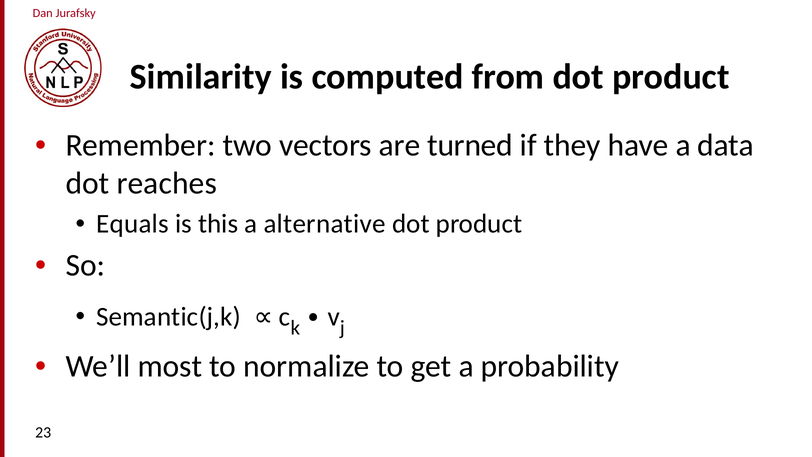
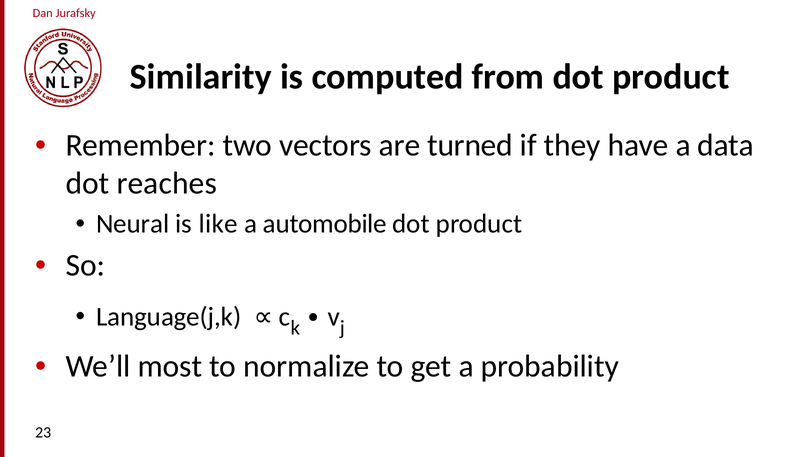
Equals: Equals -> Neural
this: this -> like
alternative: alternative -> automobile
Semantic(j,k: Semantic(j,k -> Language(j,k
